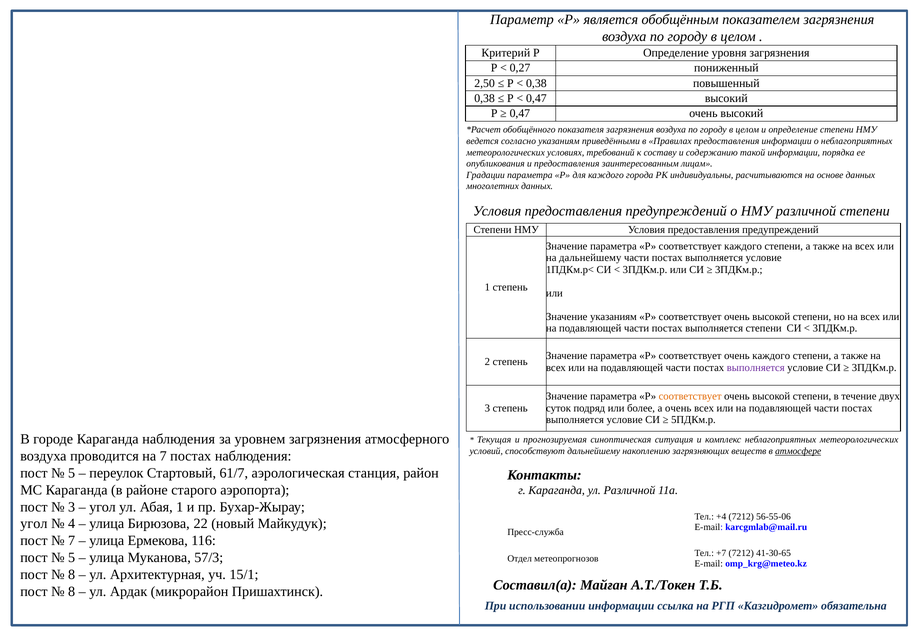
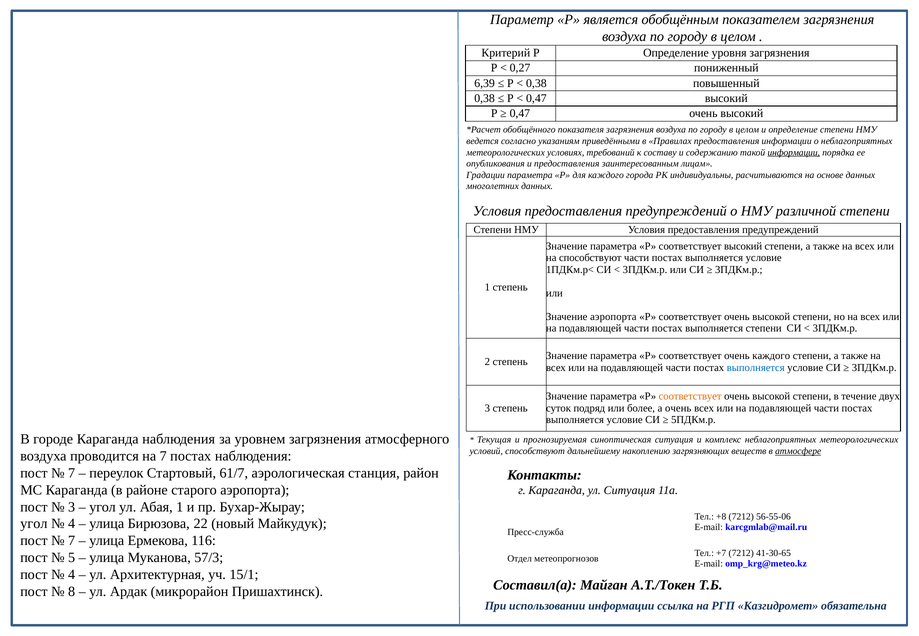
2,50: 2,50 -> 6,39
информации at (794, 152) underline: none -> present
соответствует каждого: каждого -> высокий
на дальнейшему: дальнейшему -> способствуют
Значение указаниям: указаниям -> аэропорта
выполняется at (756, 368) colour: purple -> blue
5 at (72, 473): 5 -> 7
ул Различной: Различной -> Ситуация
+4: +4 -> +8
8 at (72, 575): 8 -> 4
